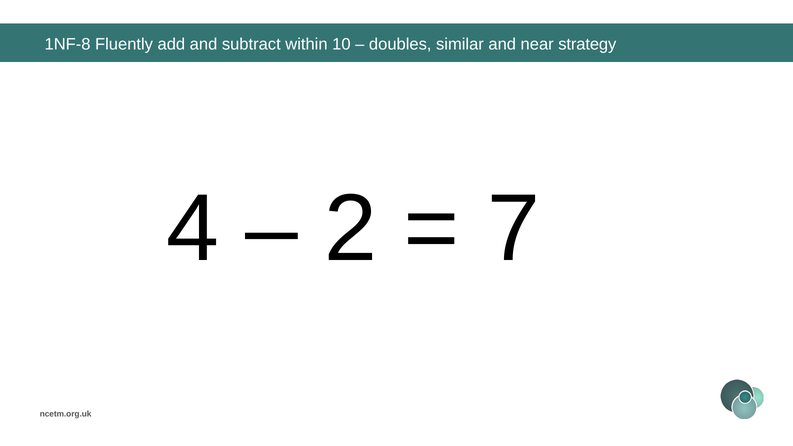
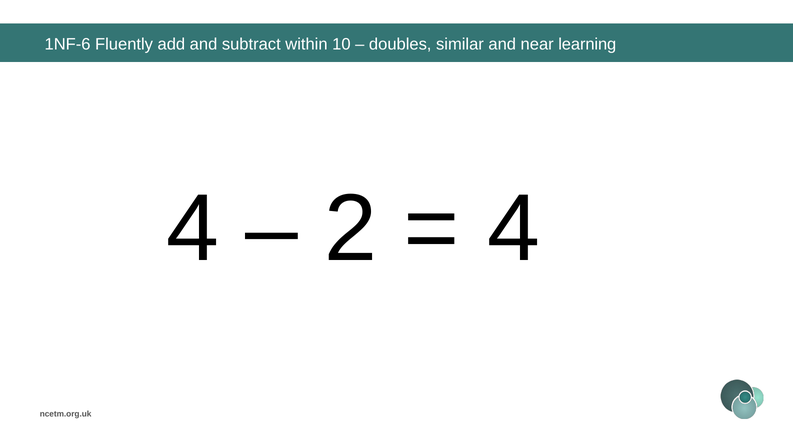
1NF-8: 1NF-8 -> 1NF-6
strategy: strategy -> learning
7 at (514, 229): 7 -> 4
